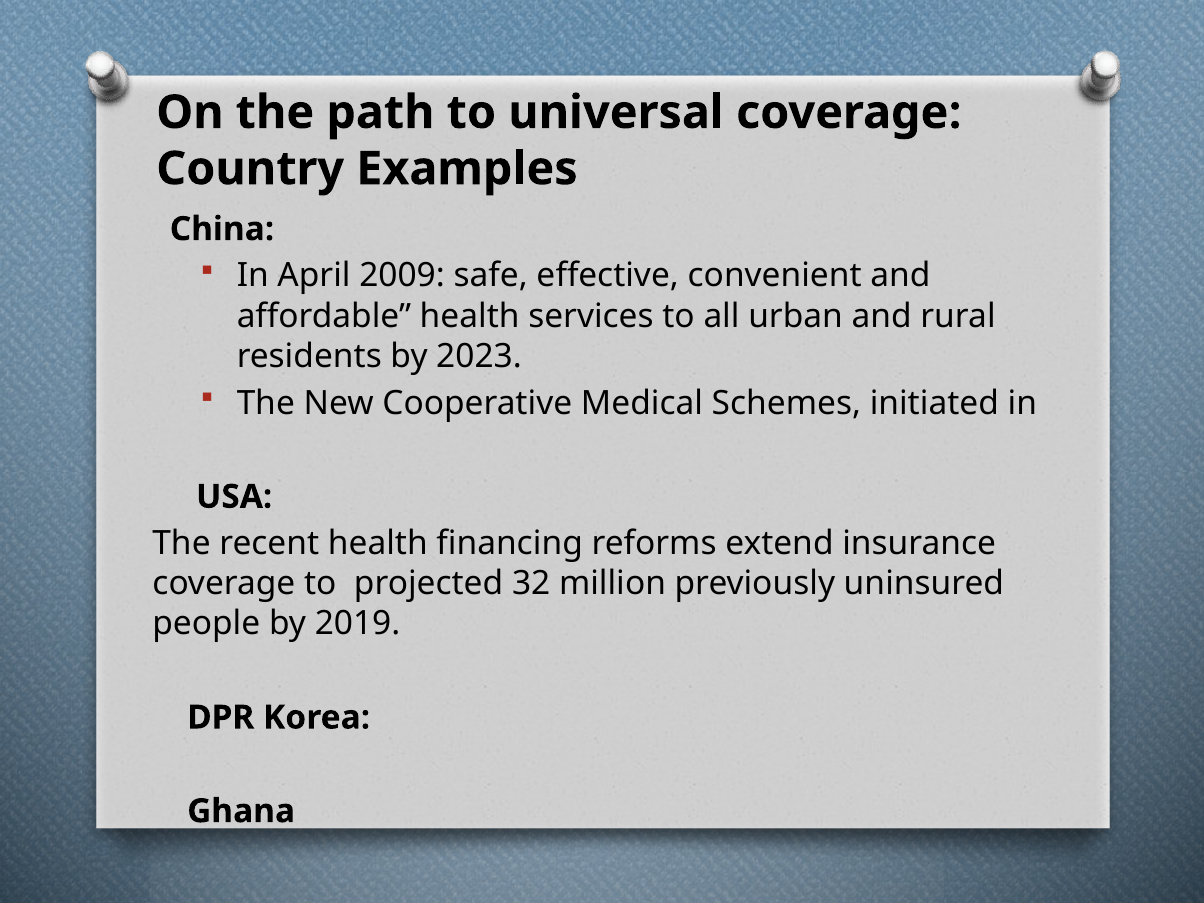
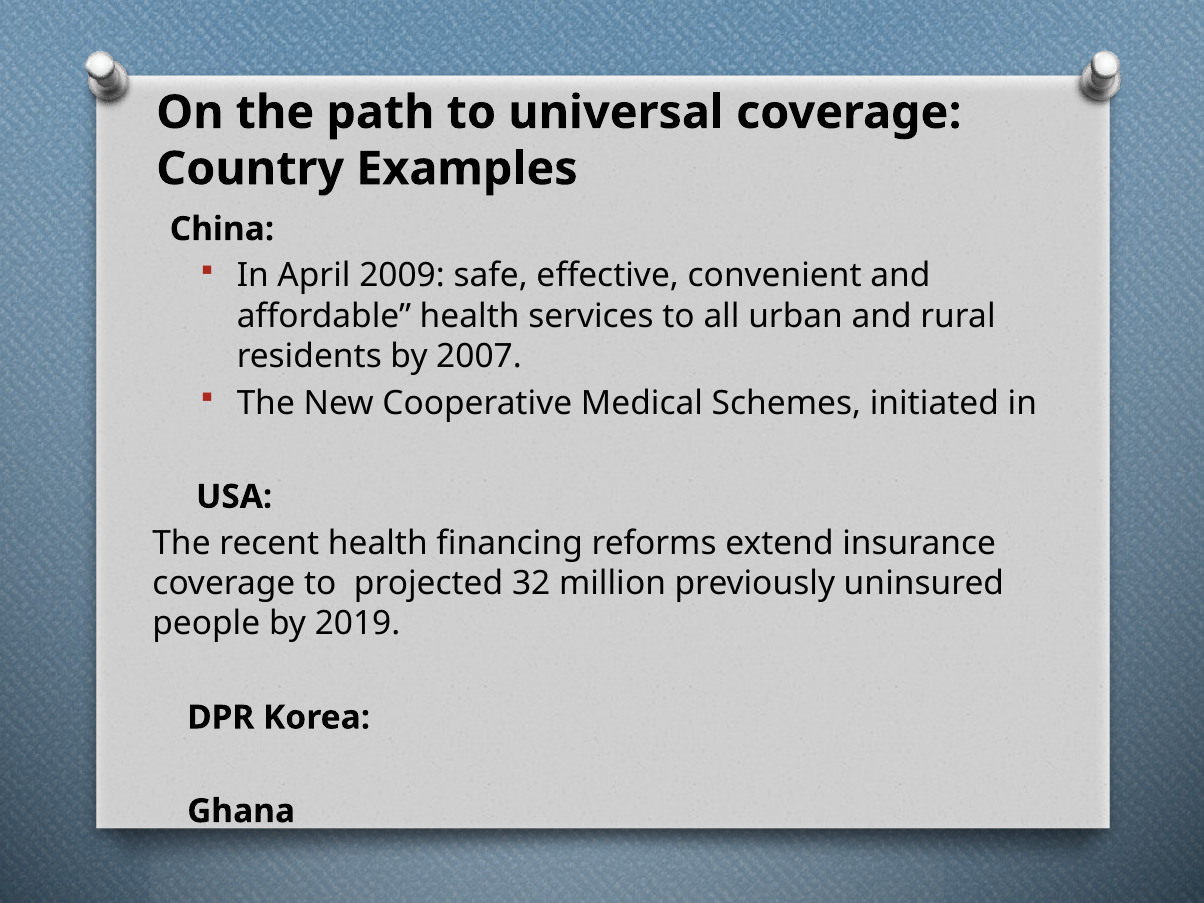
2023: 2023 -> 2007
